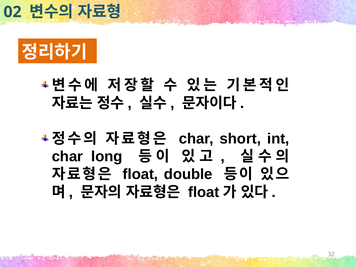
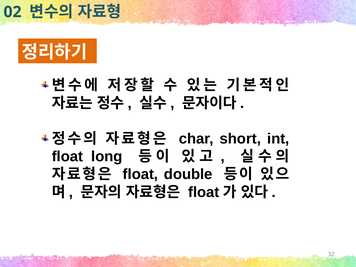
char at (67, 157): char -> float
